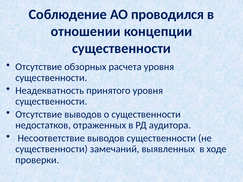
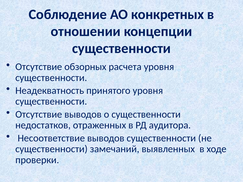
проводился: проводился -> конкретных
